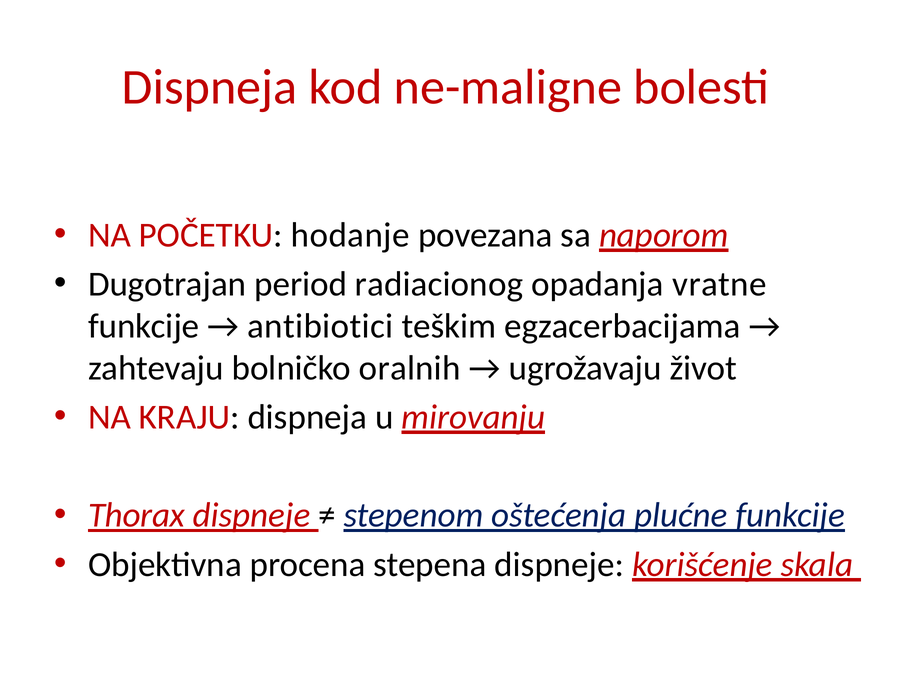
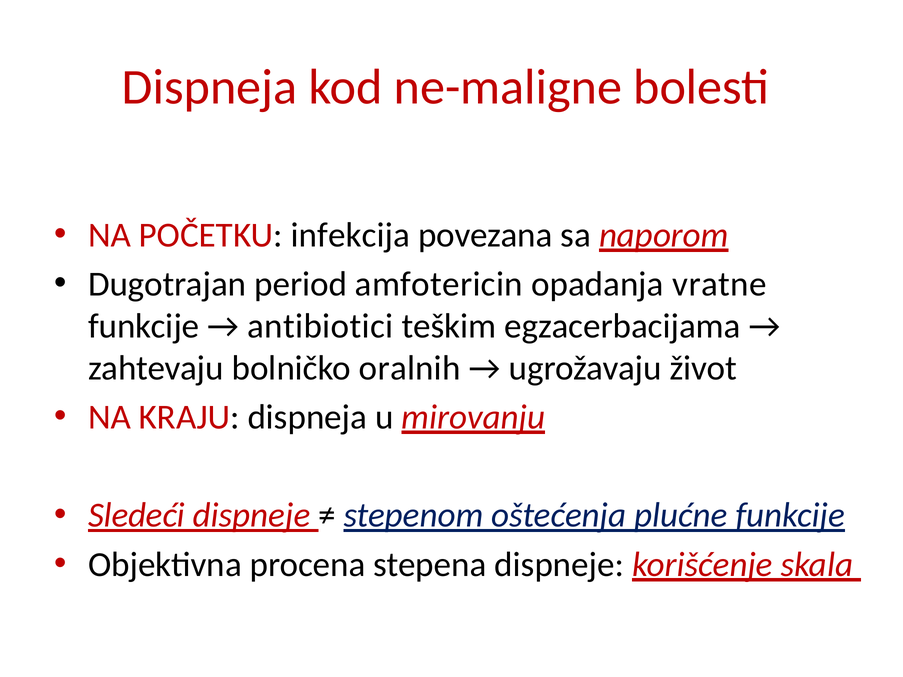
hodanje: hodanje -> infekcija
radiacionog: radiacionog -> amfotericin
Thorax: Thorax -> Sledeći
